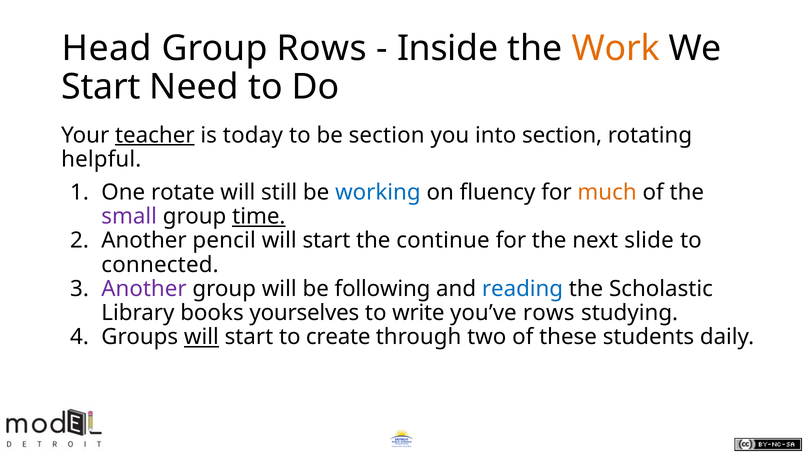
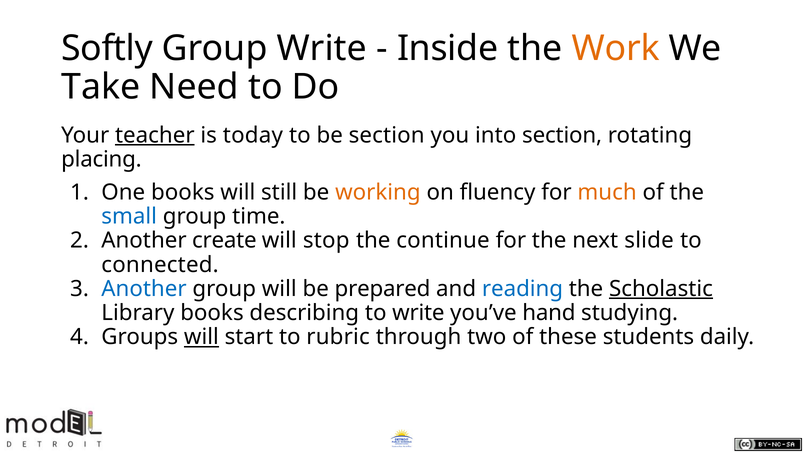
Head: Head -> Softly
Group Rows: Rows -> Write
Start at (101, 87): Start -> Take
helpful: helpful -> placing
One rotate: rotate -> books
working colour: blue -> orange
small colour: purple -> blue
time underline: present -> none
pencil: pencil -> create
start at (326, 240): start -> stop
Another at (144, 289) colour: purple -> blue
following: following -> prepared
Scholastic underline: none -> present
yourselves: yourselves -> describing
you’ve rows: rows -> hand
create: create -> rubric
